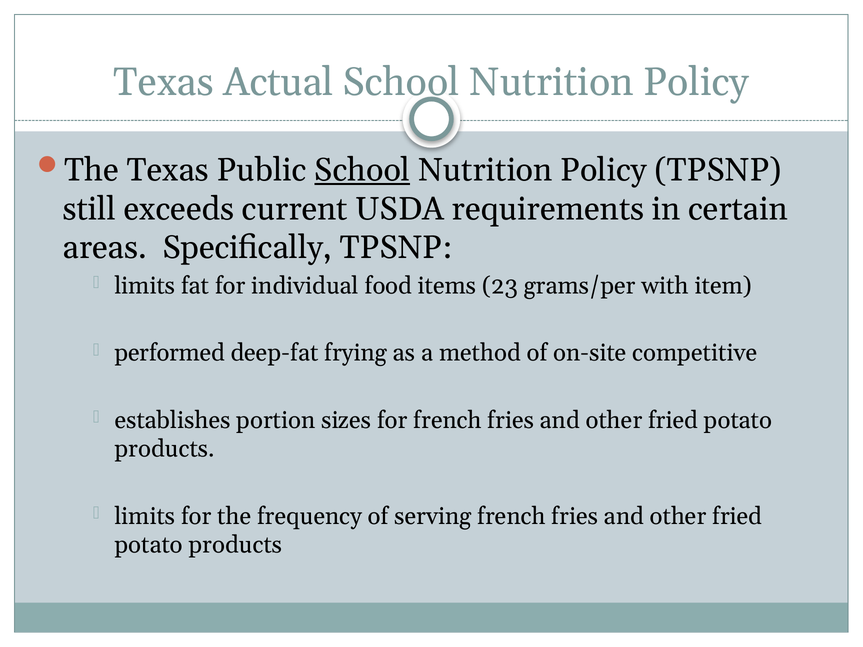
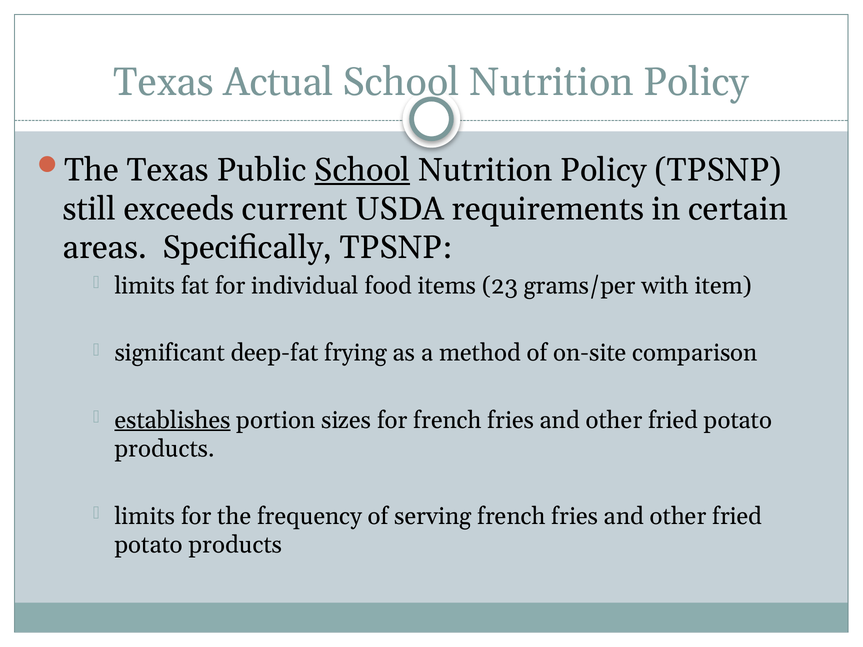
performed: performed -> significant
competitive: competitive -> comparison
establishes underline: none -> present
